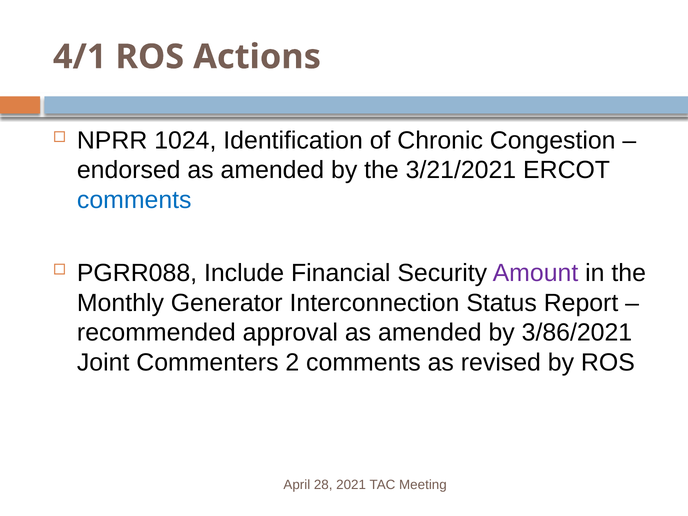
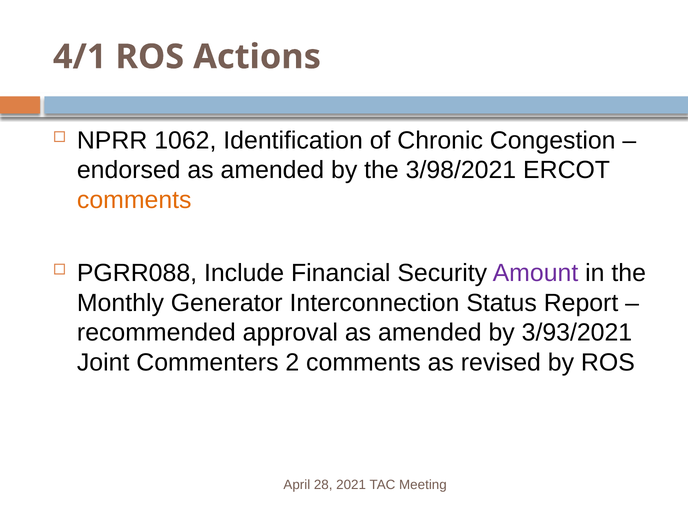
1024: 1024 -> 1062
3/21/2021: 3/21/2021 -> 3/98/2021
comments at (134, 200) colour: blue -> orange
3/86/2021: 3/86/2021 -> 3/93/2021
